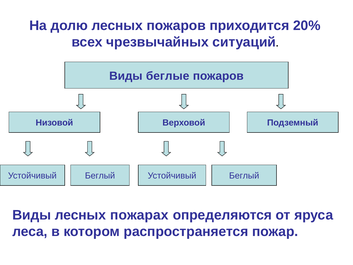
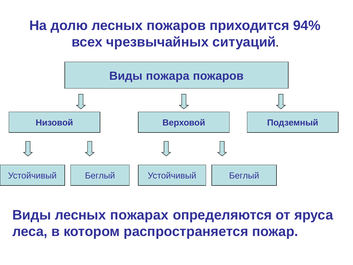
20%: 20% -> 94%
беглые: беглые -> пожара
